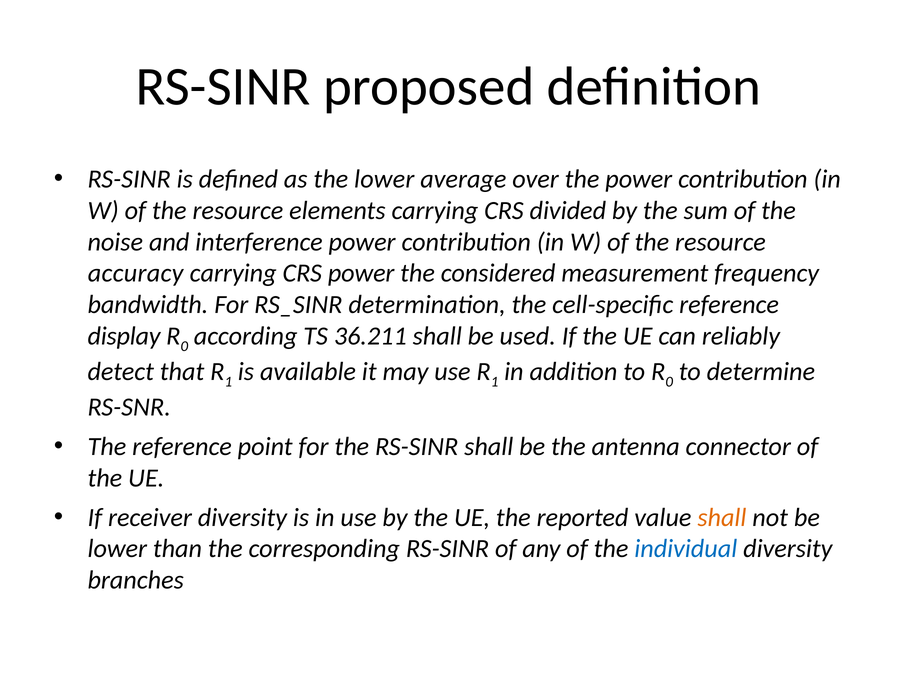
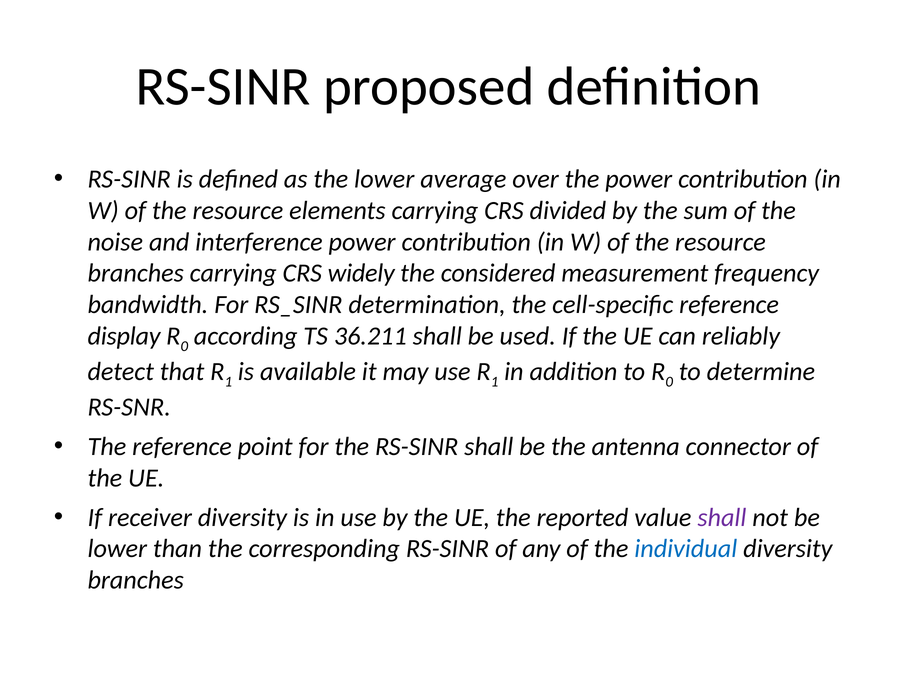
accuracy at (136, 273): accuracy -> branches
CRS power: power -> widely
shall at (722, 518) colour: orange -> purple
